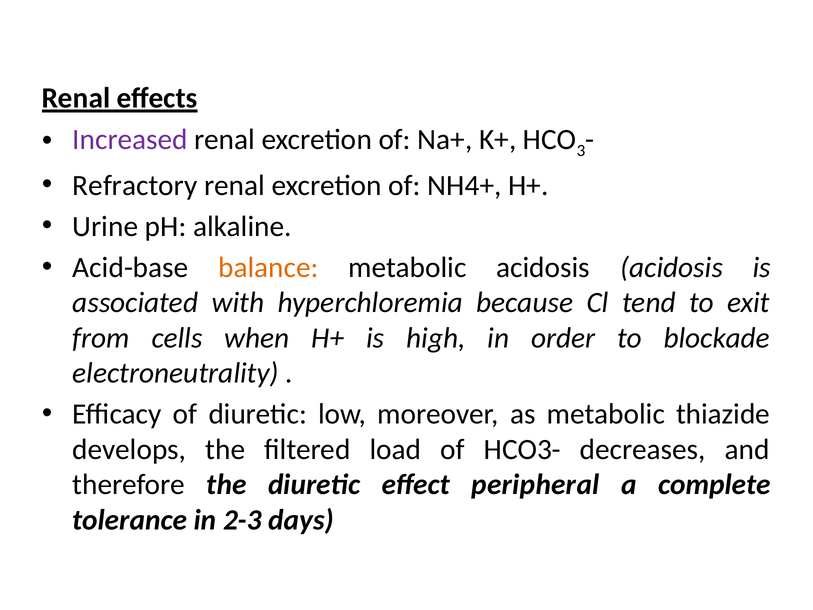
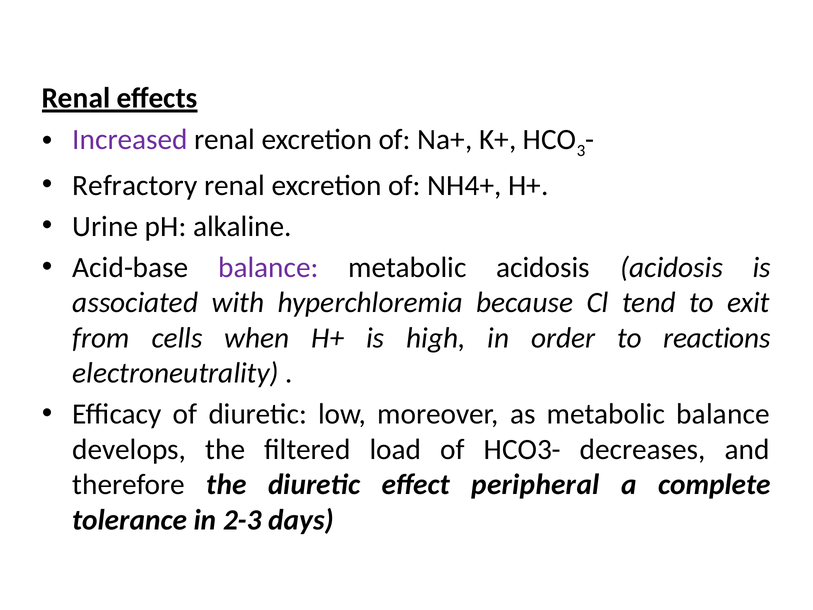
balance at (268, 267) colour: orange -> purple
blockade: blockade -> reactions
metabolic thiazide: thiazide -> balance
